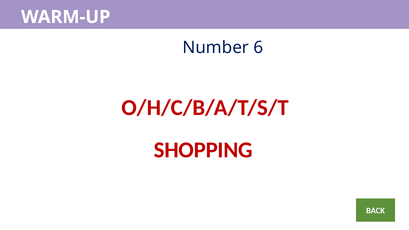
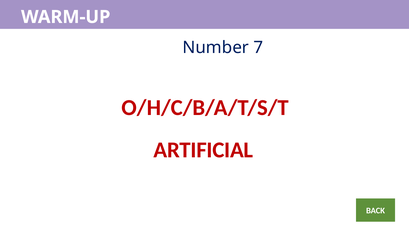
6: 6 -> 7
SHOPPING: SHOPPING -> ARTIFICIAL
